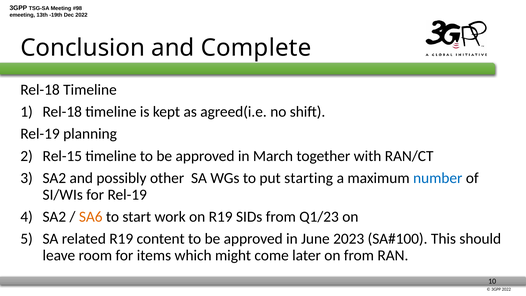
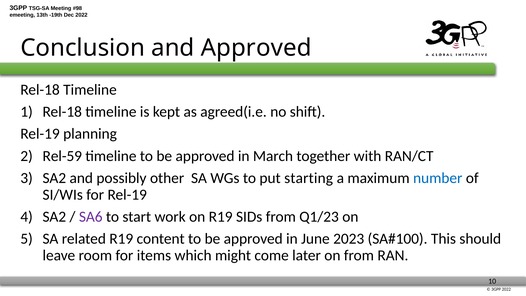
and Complete: Complete -> Approved
Rel-15: Rel-15 -> Rel-59
SA6 colour: orange -> purple
